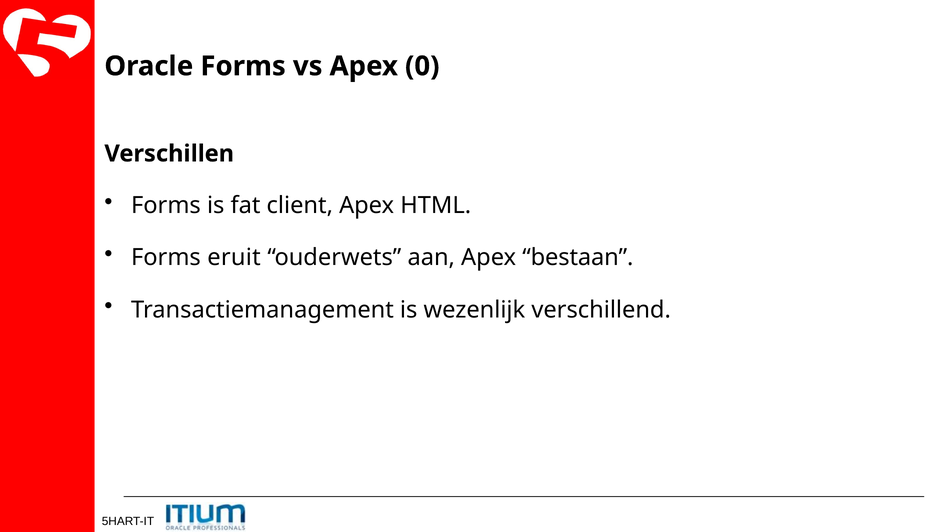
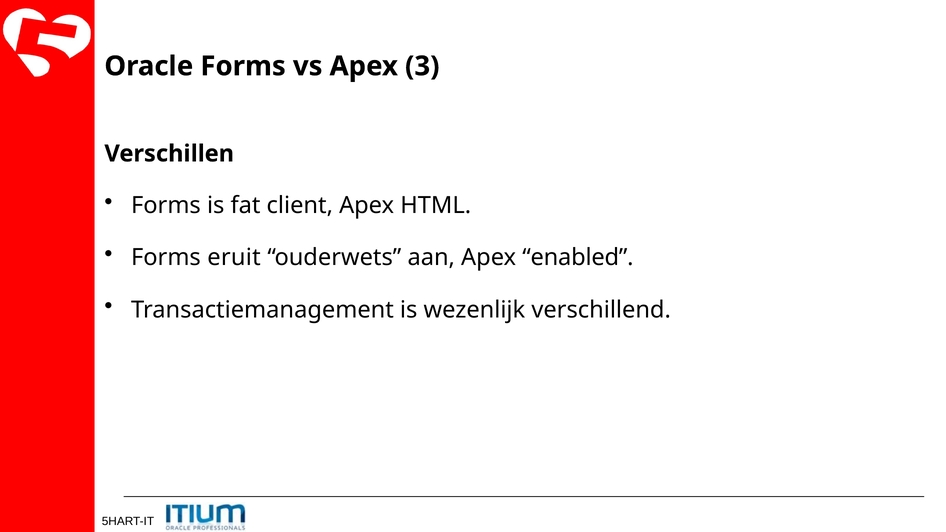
0: 0 -> 3
bestaan: bestaan -> enabled
